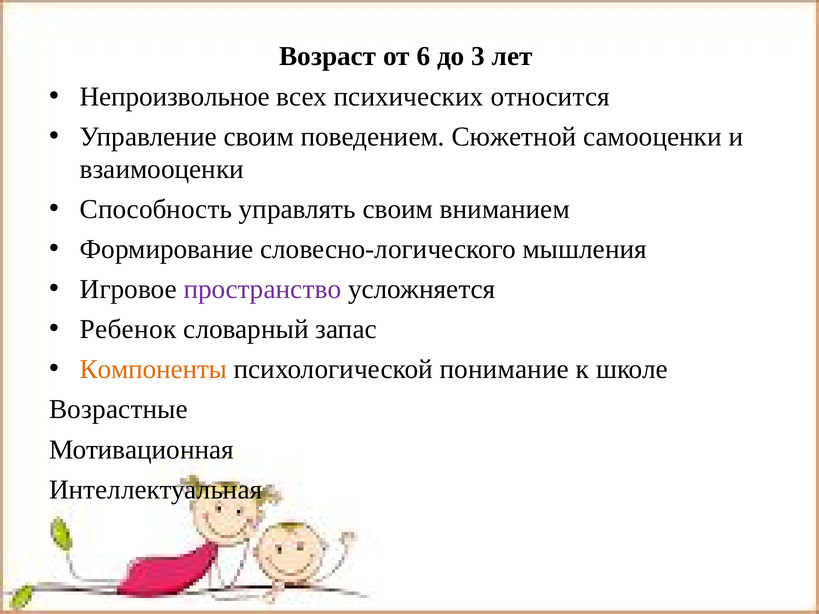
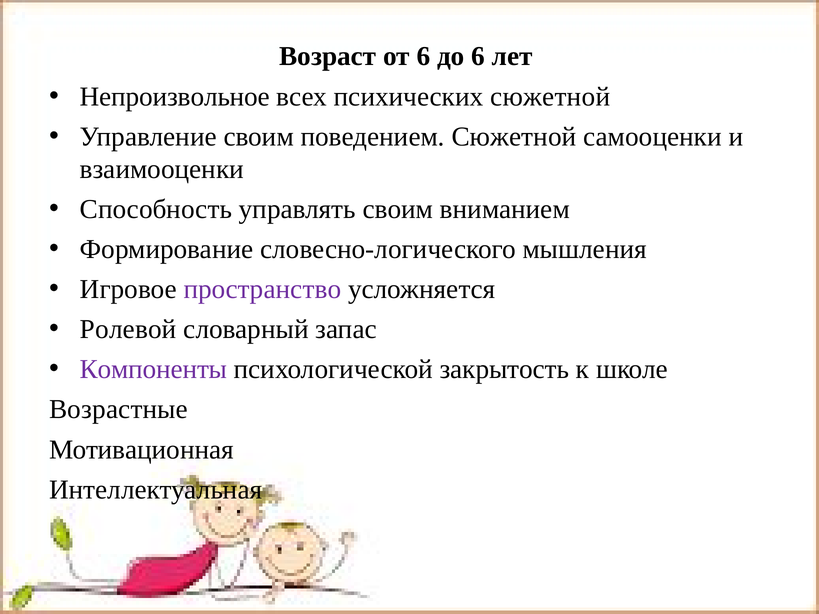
до 3: 3 -> 6
психических относится: относится -> сюжетной
Ребенок: Ребенок -> Ролевой
Компоненты colour: orange -> purple
понимание: понимание -> закрытость
